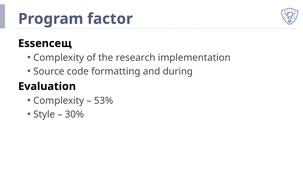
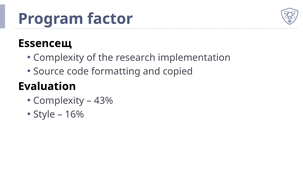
during: during -> copied
53%: 53% -> 43%
30%: 30% -> 16%
